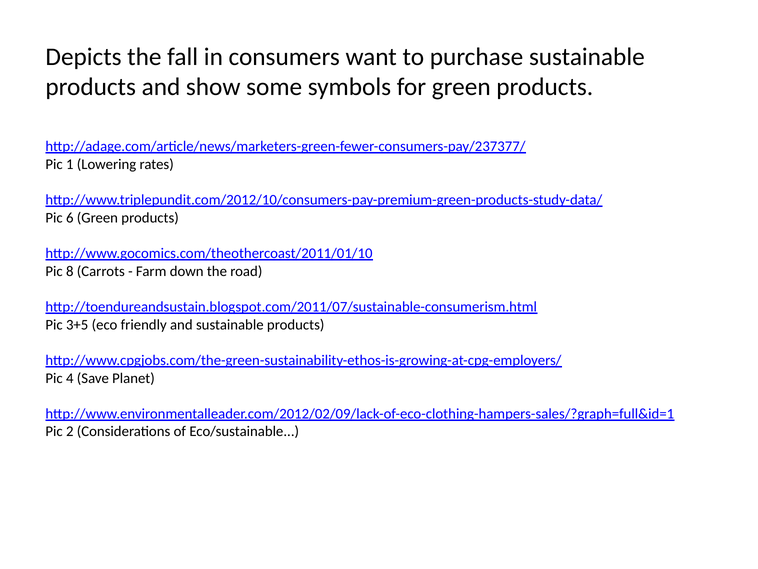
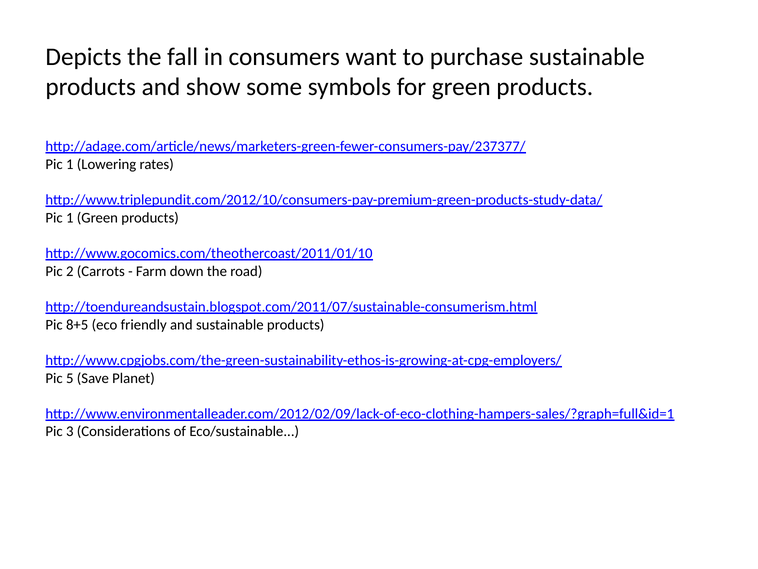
6 at (70, 218): 6 -> 1
8: 8 -> 2
3+5: 3+5 -> 8+5
4: 4 -> 5
2: 2 -> 3
